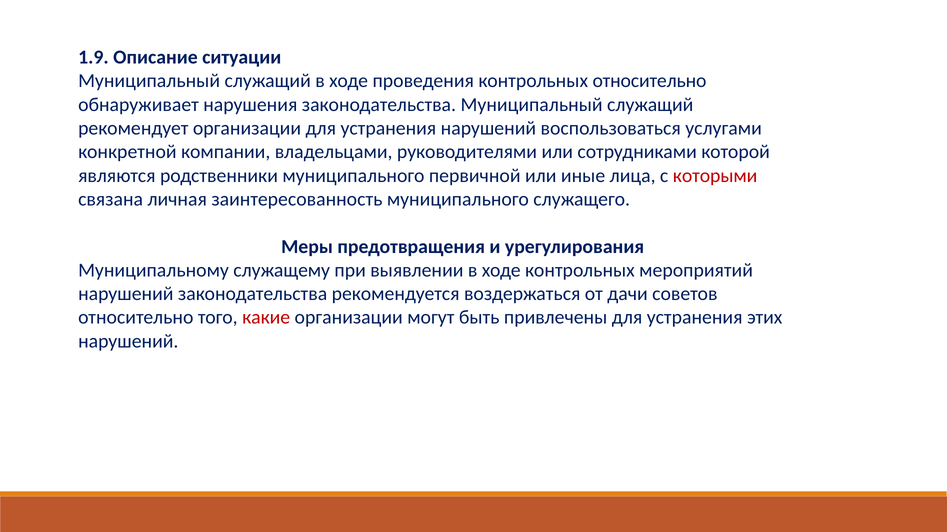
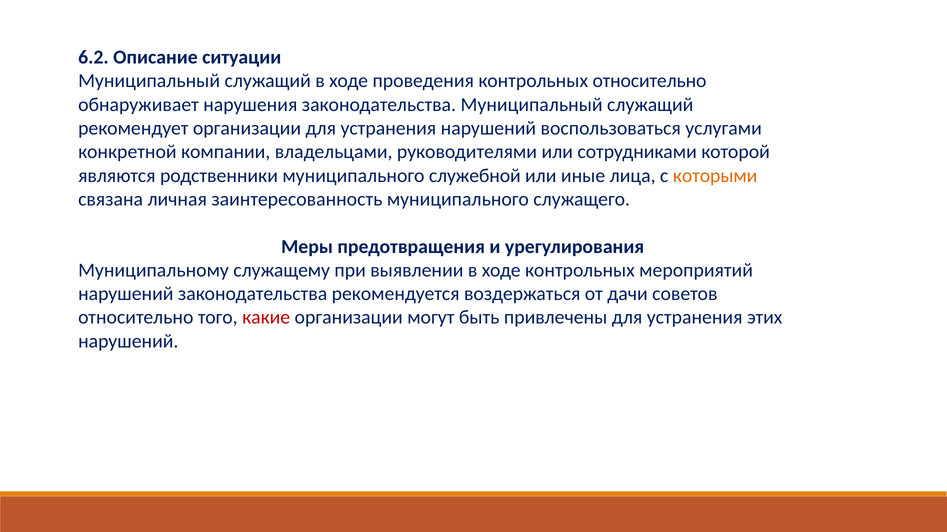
1.9: 1.9 -> 6.2
первичной: первичной -> служебной
которыми colour: red -> orange
